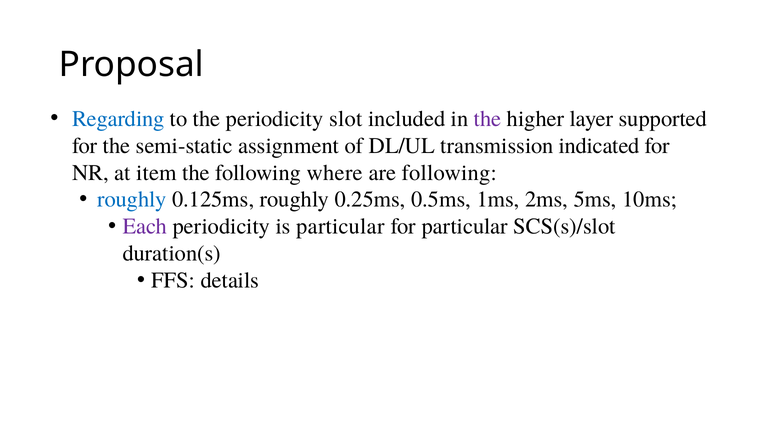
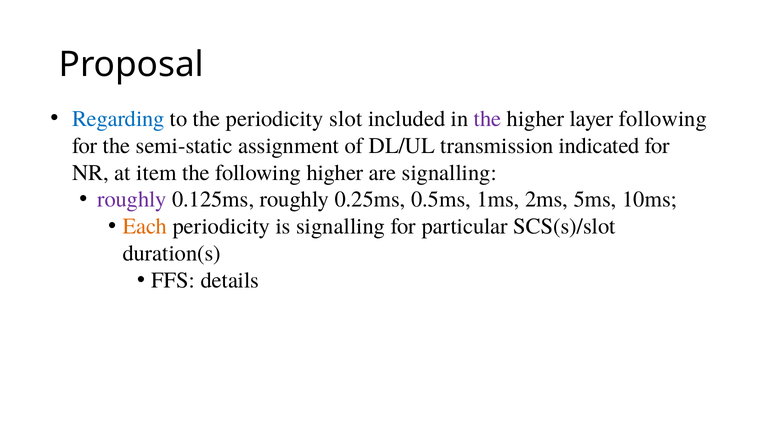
layer supported: supported -> following
following where: where -> higher
are following: following -> signalling
roughly at (132, 200) colour: blue -> purple
Each colour: purple -> orange
is particular: particular -> signalling
